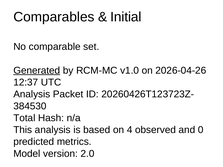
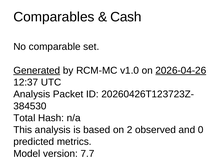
Initial: Initial -> Cash
2026-04-26 underline: none -> present
4: 4 -> 2
2.0: 2.0 -> 7.7
